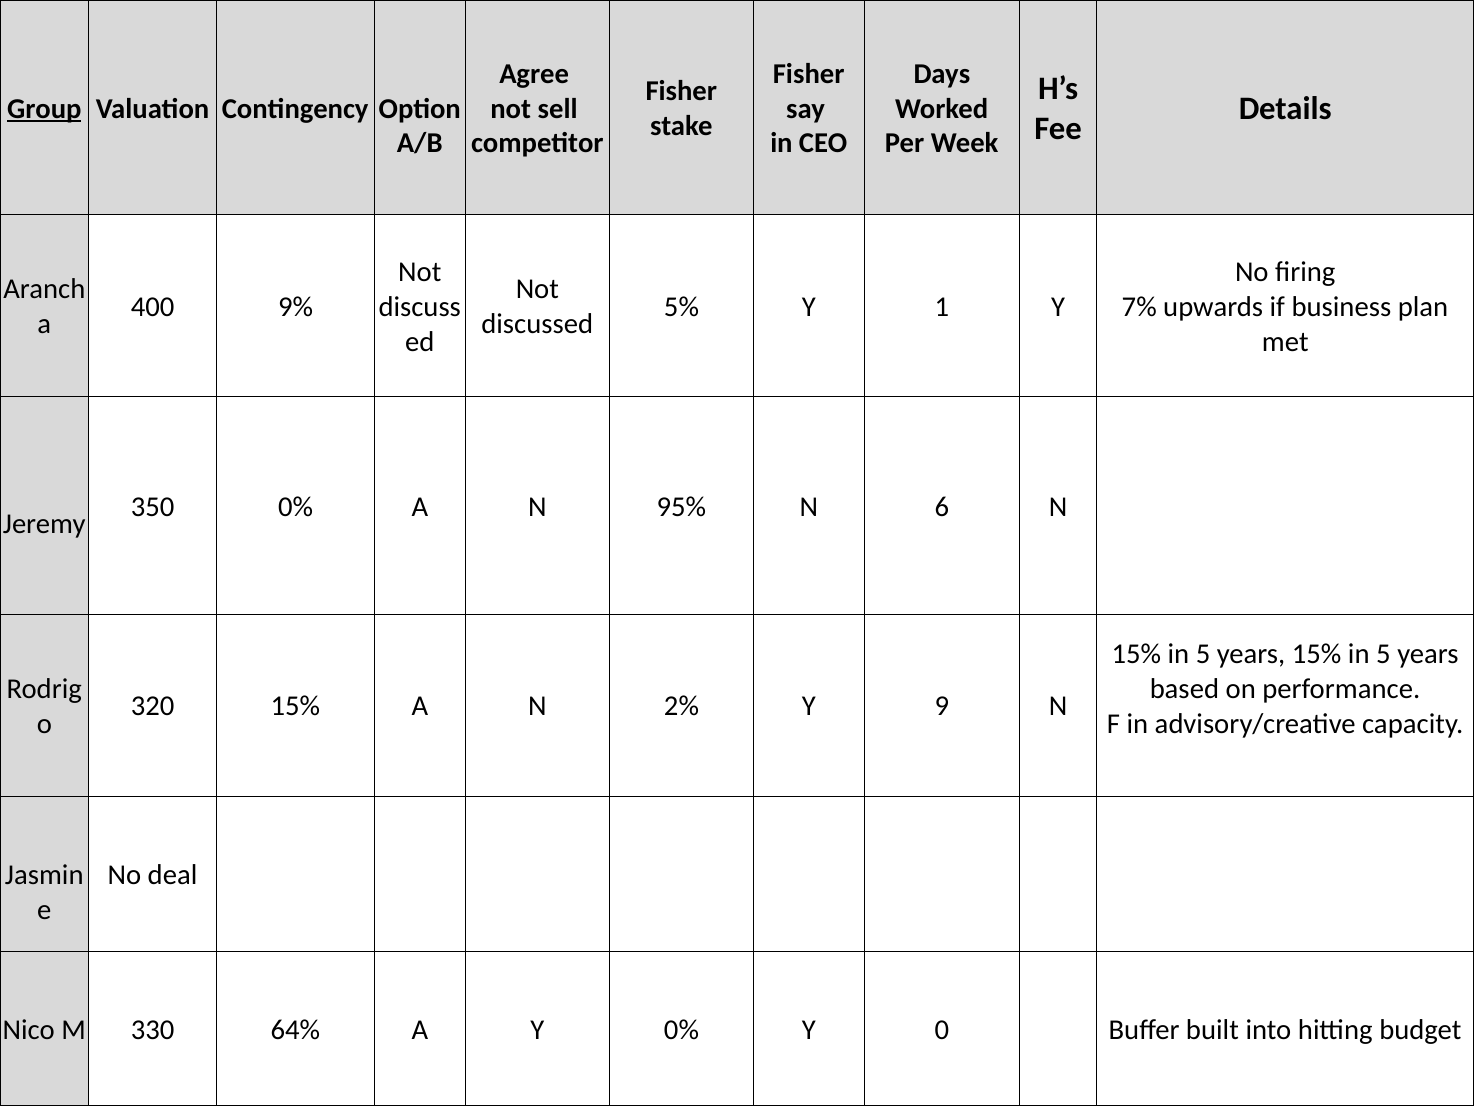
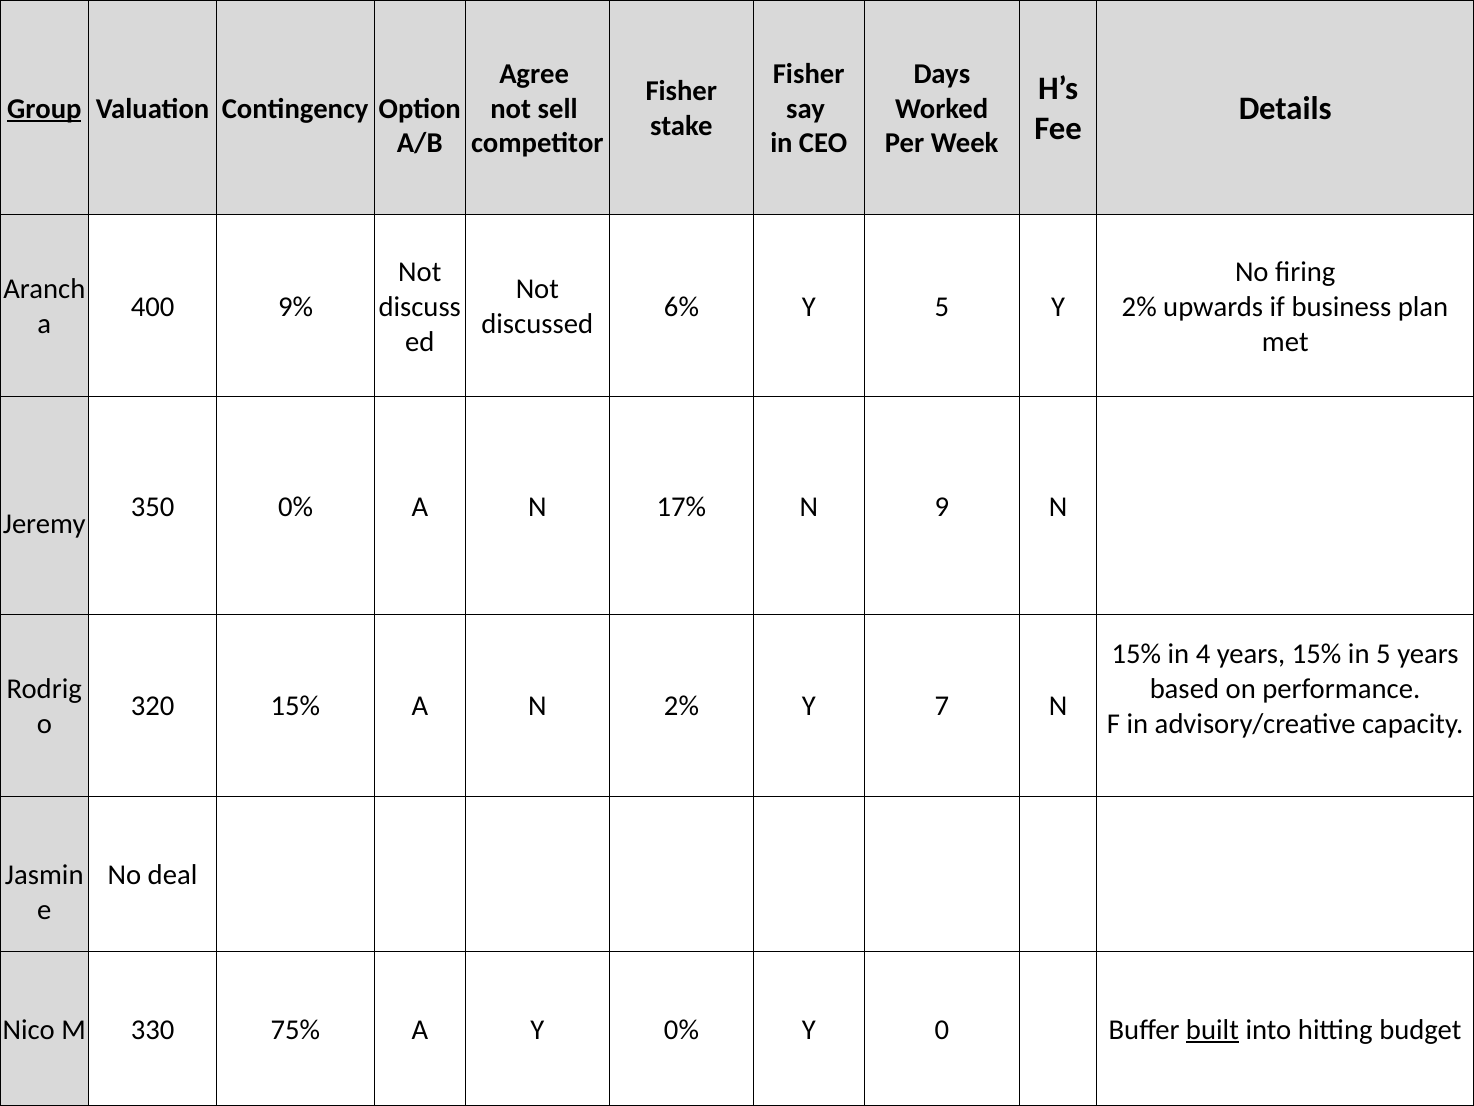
5%: 5% -> 6%
Y 1: 1 -> 5
7% at (1139, 307): 7% -> 2%
95%: 95% -> 17%
6: 6 -> 9
5 at (1203, 654): 5 -> 4
9: 9 -> 7
64%: 64% -> 75%
built underline: none -> present
